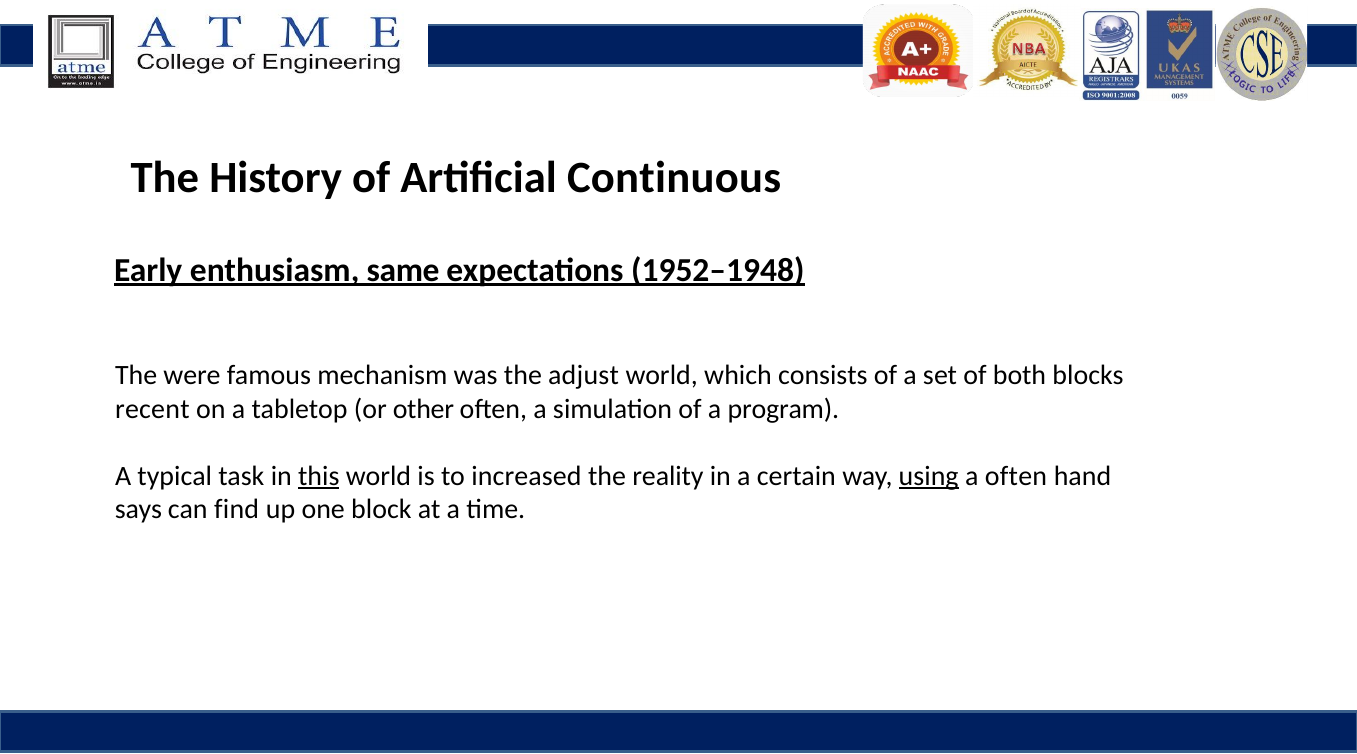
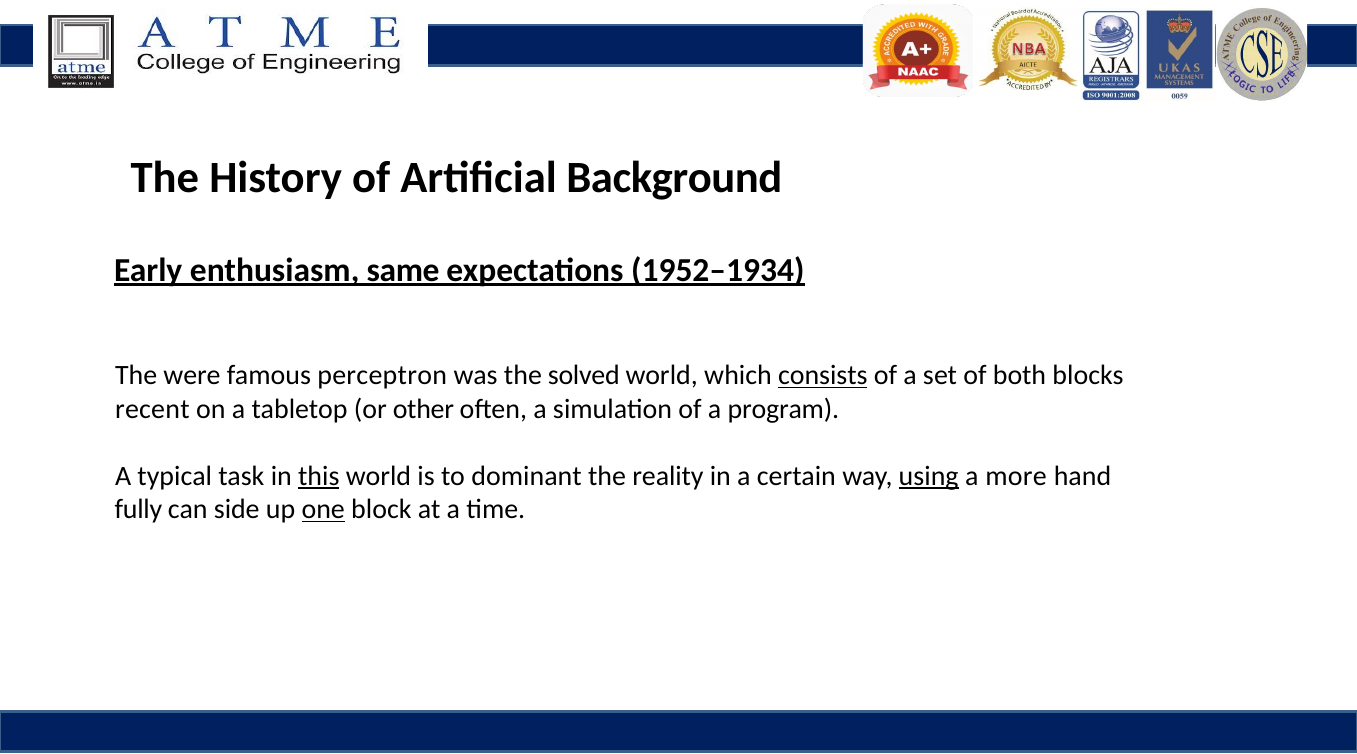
Continuous: Continuous -> Background
1952–1948: 1952–1948 -> 1952–1934
mechanism: mechanism -> perceptron
adjust: adjust -> solved
consists underline: none -> present
increased: increased -> dominant
a often: often -> more
says: says -> fully
find: find -> side
one underline: none -> present
